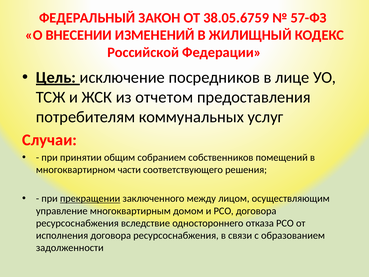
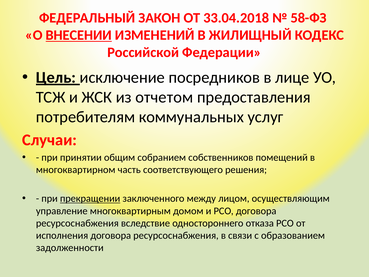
38.05.6759: 38.05.6759 -> 33.04.2018
57-ФЗ: 57-ФЗ -> 58-ФЗ
ВНЕСЕНИИ underline: none -> present
части: части -> часть
